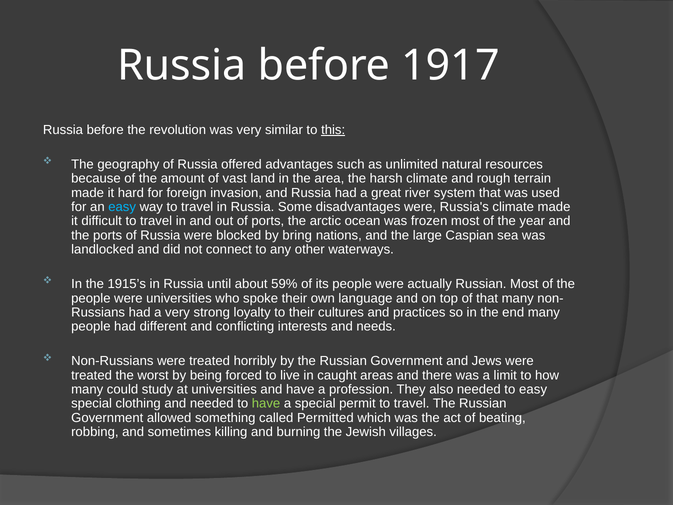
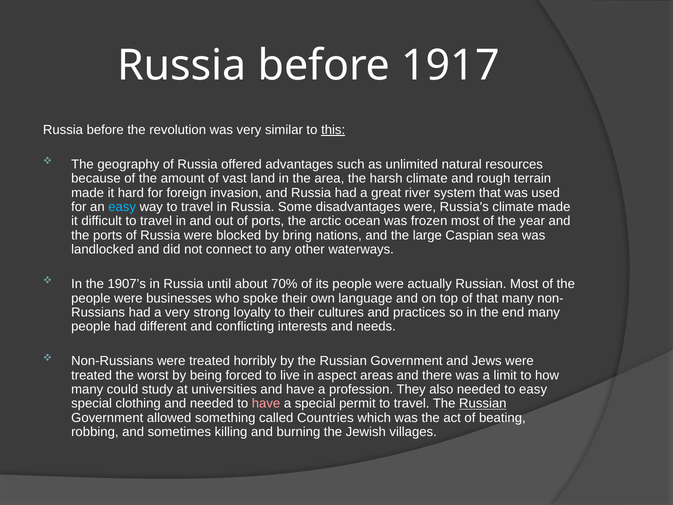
1915’s: 1915’s -> 1907’s
59%: 59% -> 70%
were universities: universities -> businesses
caught: caught -> aspect
have at (266, 403) colour: light green -> pink
Russian at (483, 403) underline: none -> present
Permitted: Permitted -> Countries
